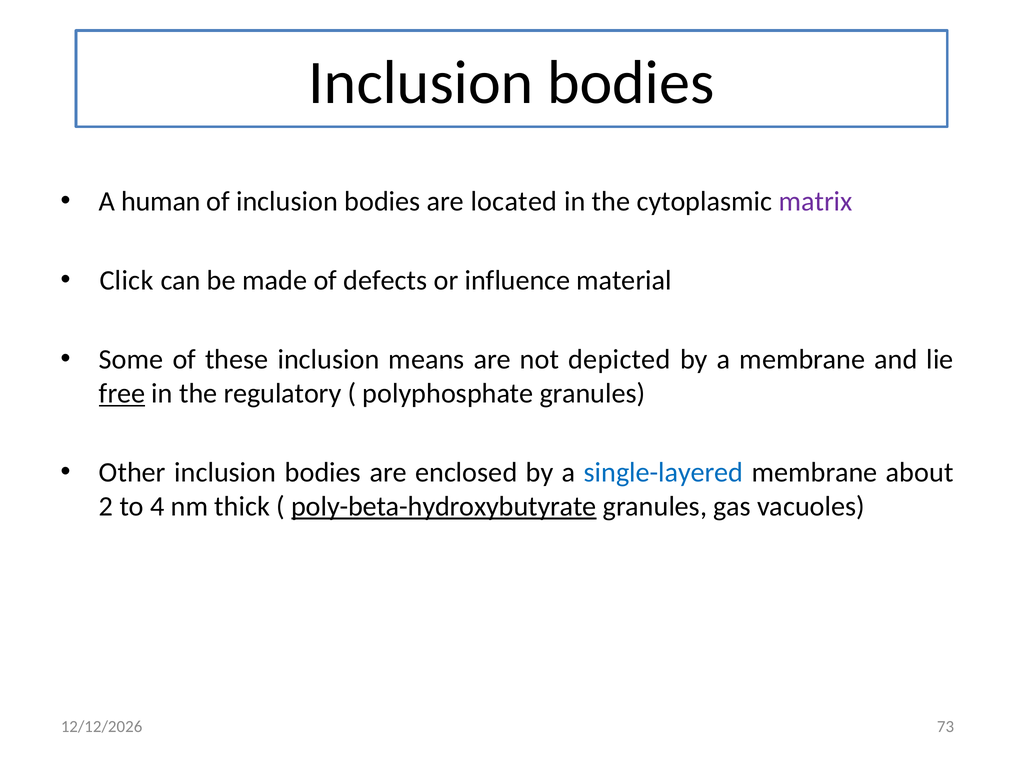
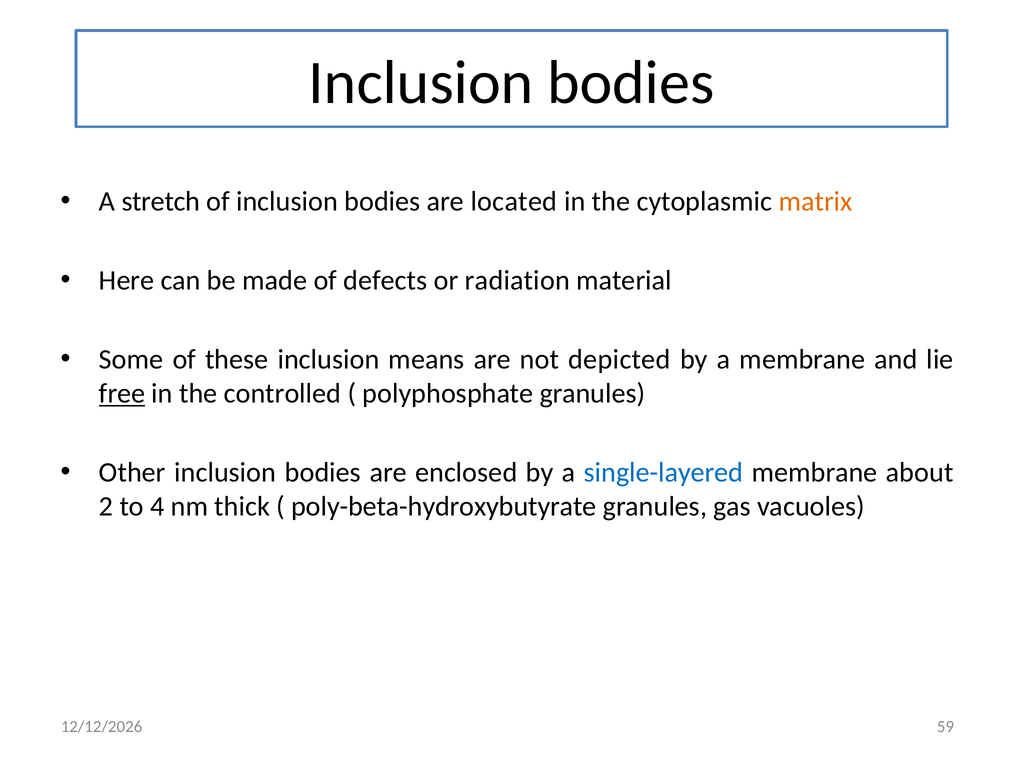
human: human -> stretch
matrix colour: purple -> orange
Click: Click -> Here
influence: influence -> radiation
regulatory: regulatory -> controlled
poly-beta-hydroxybutyrate underline: present -> none
73: 73 -> 59
